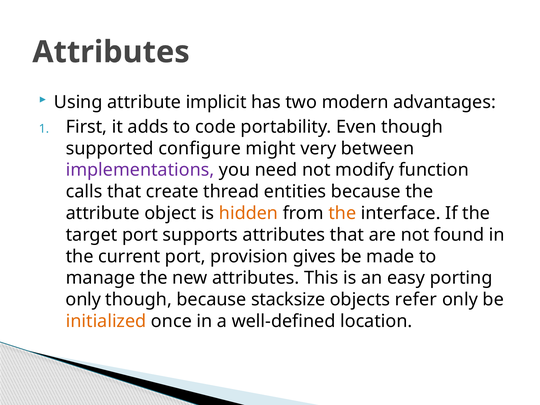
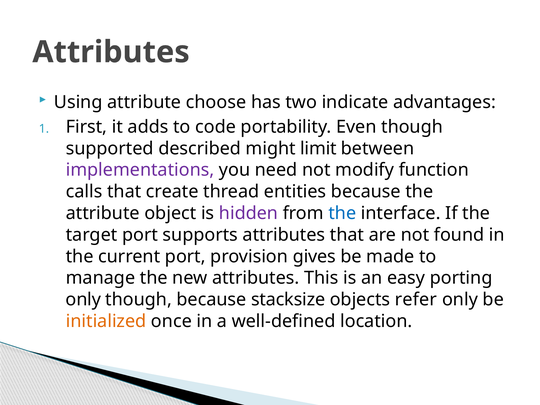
implicit: implicit -> choose
modern: modern -> indicate
configure: configure -> described
very: very -> limit
hidden colour: orange -> purple
the at (342, 213) colour: orange -> blue
